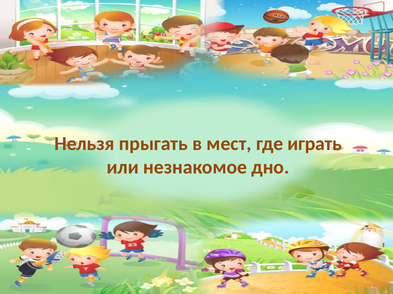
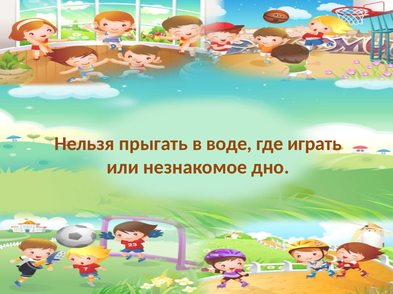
мест: мест -> воде
